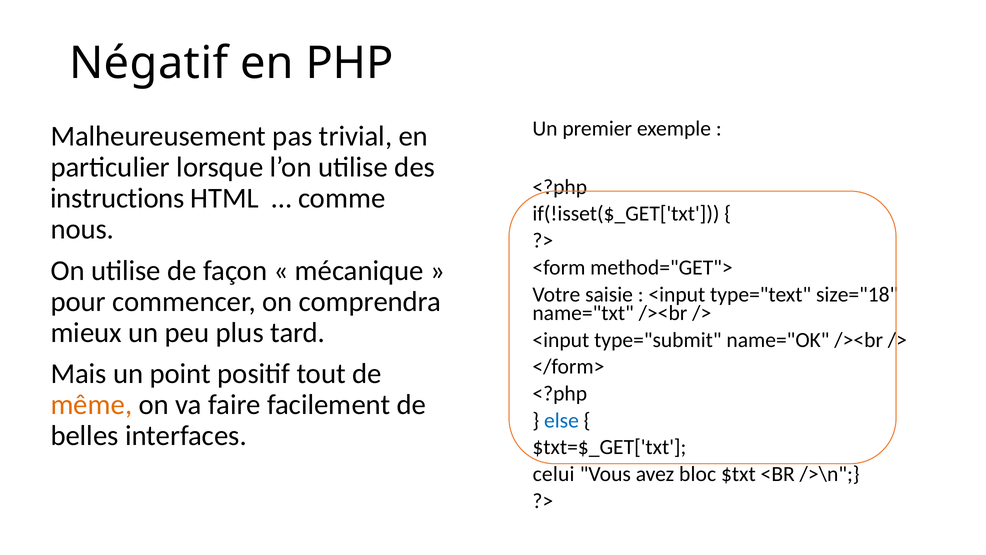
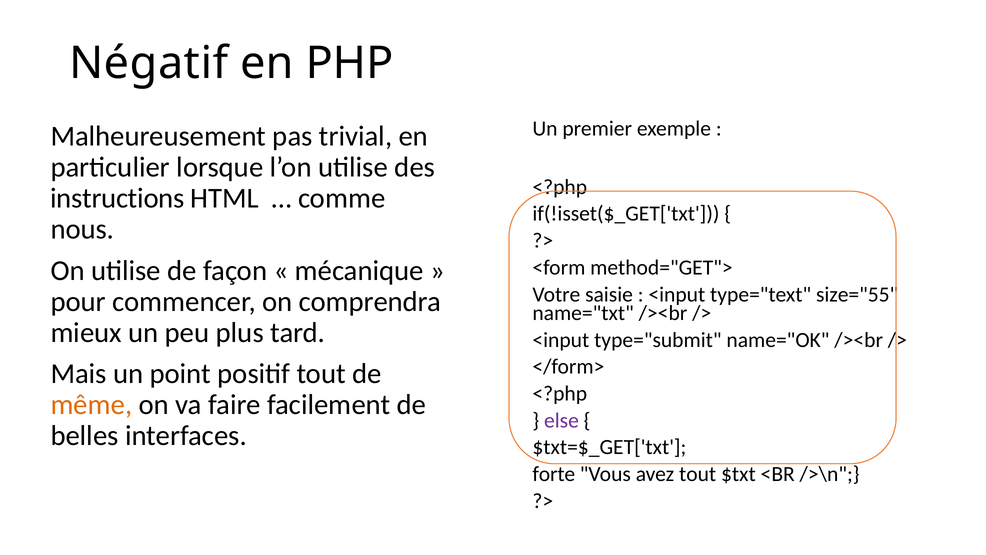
size="18: size="18 -> size="55
else colour: blue -> purple
celui: celui -> forte
avez bloc: bloc -> tout
